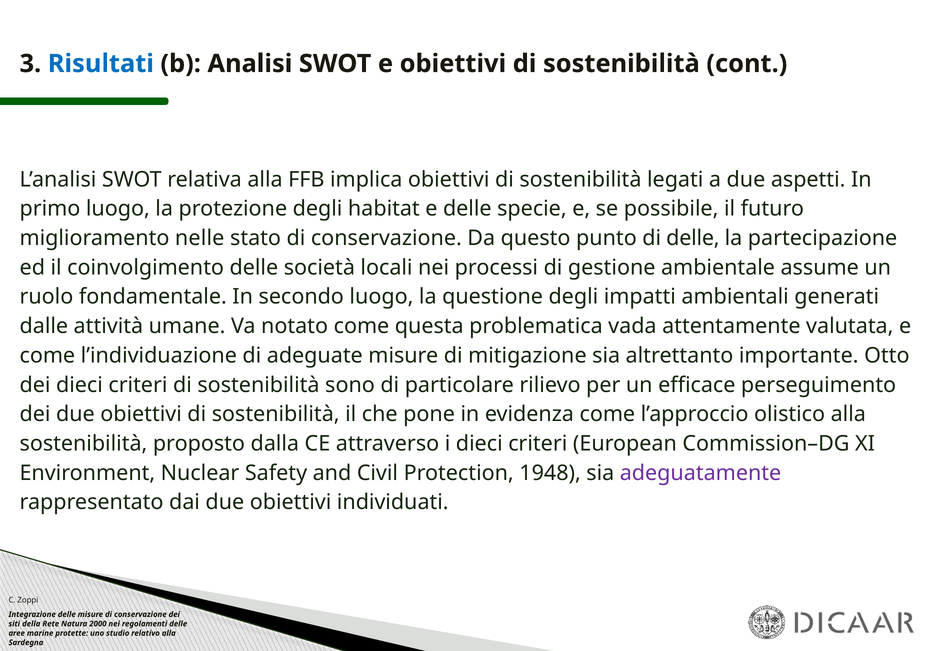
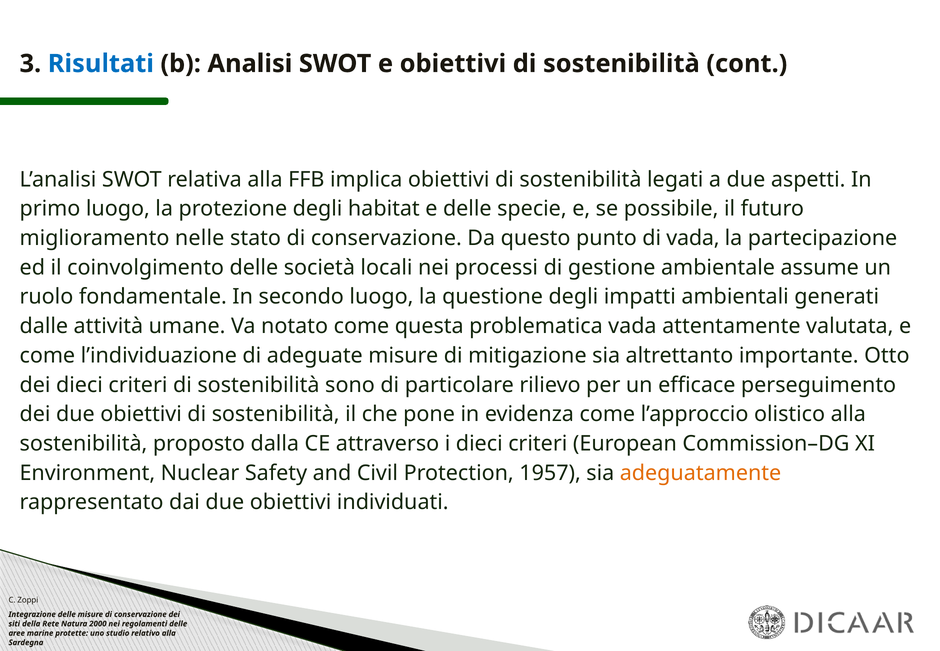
di delle: delle -> vada
1948: 1948 -> 1957
adeguatamente colour: purple -> orange
